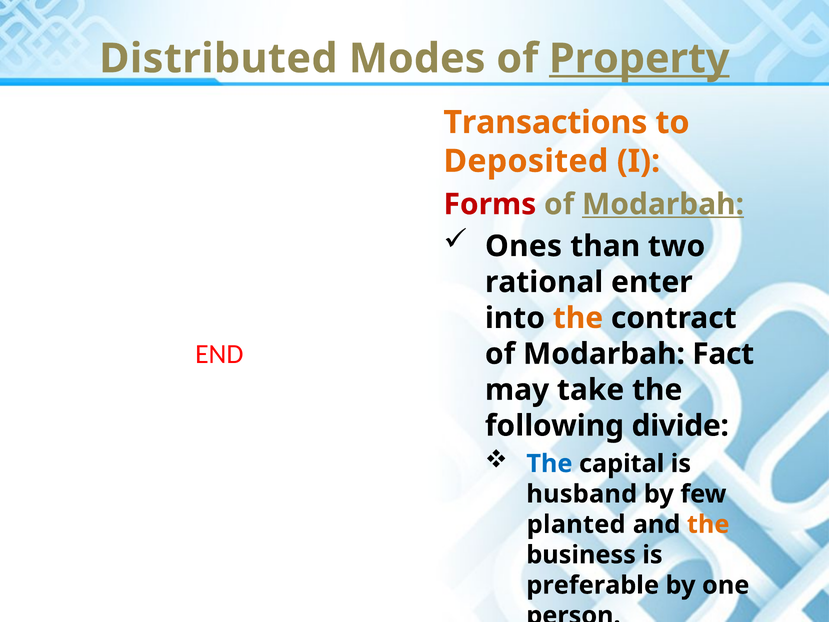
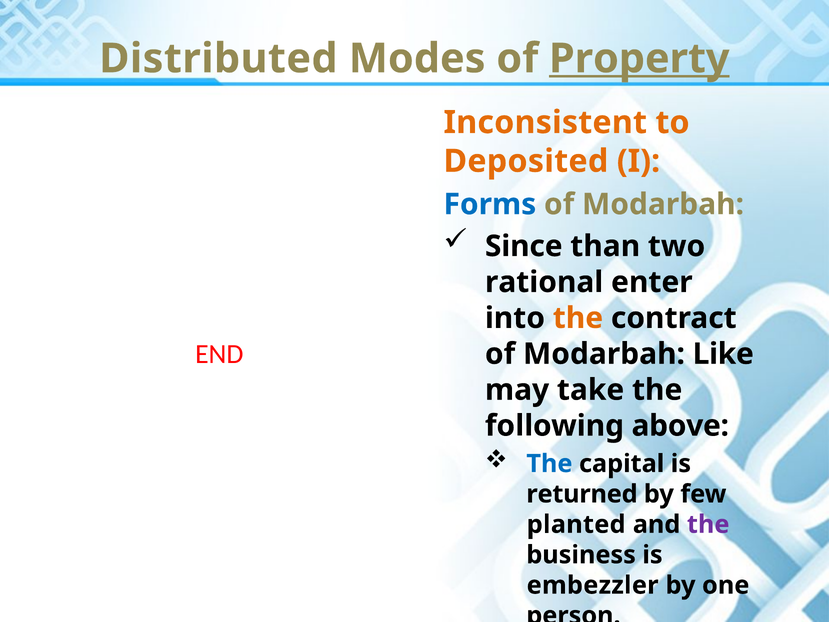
Transactions: Transactions -> Inconsistent
Forms colour: red -> blue
Modarbah at (663, 204) underline: present -> none
Ones: Ones -> Since
Fact: Fact -> Like
divide: divide -> above
husband: husband -> returned
the at (708, 524) colour: orange -> purple
preferable: preferable -> embezzler
